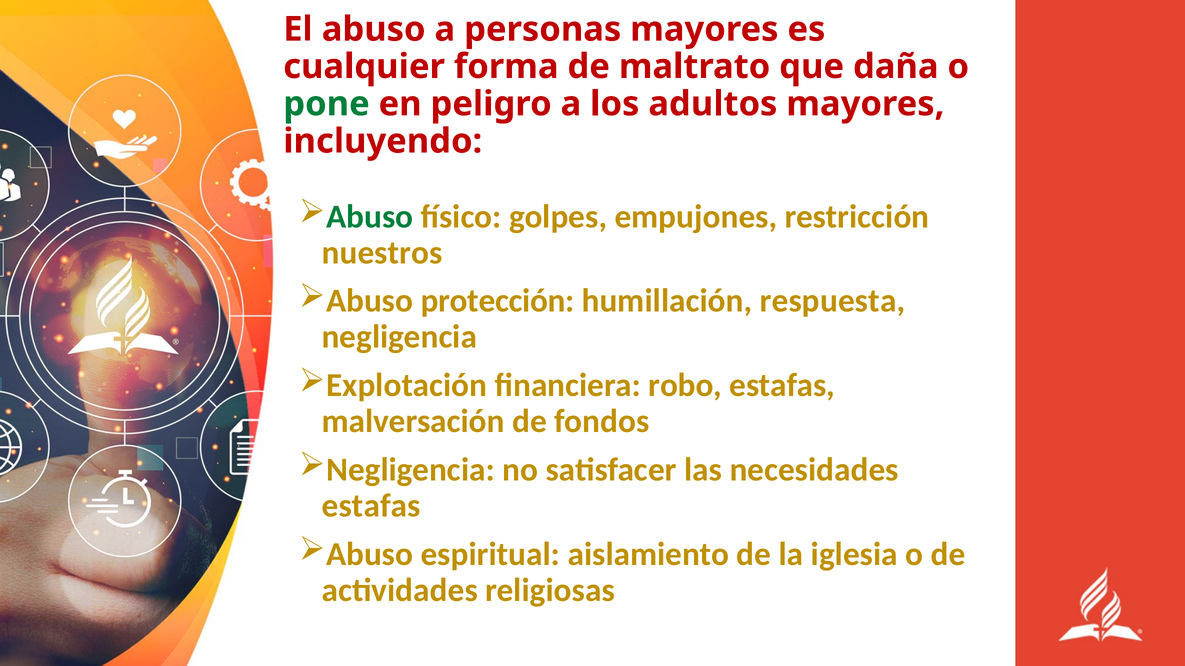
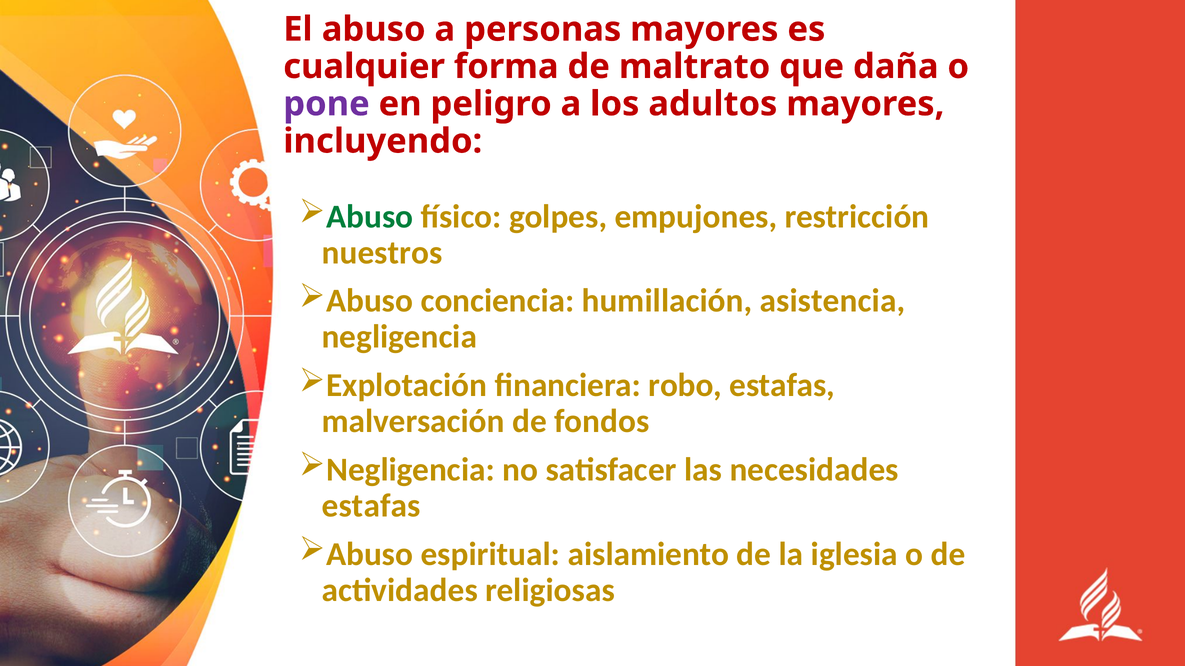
pone colour: green -> purple
protección: protección -> conciencia
respuesta: respuesta -> asistencia
